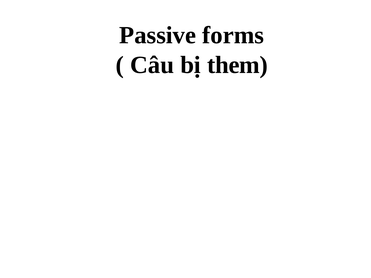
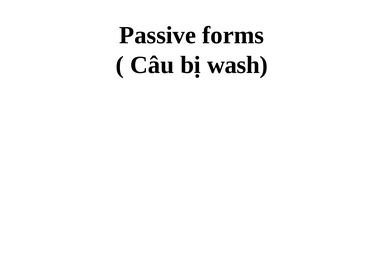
them: them -> wash
